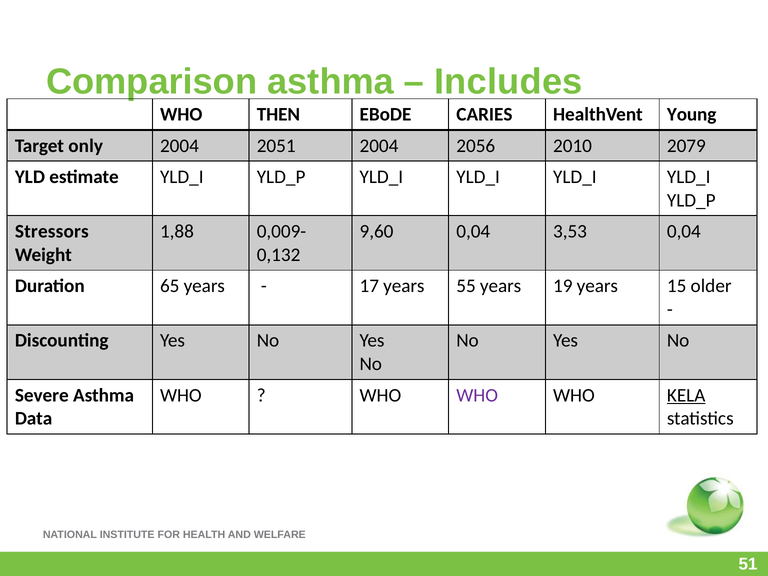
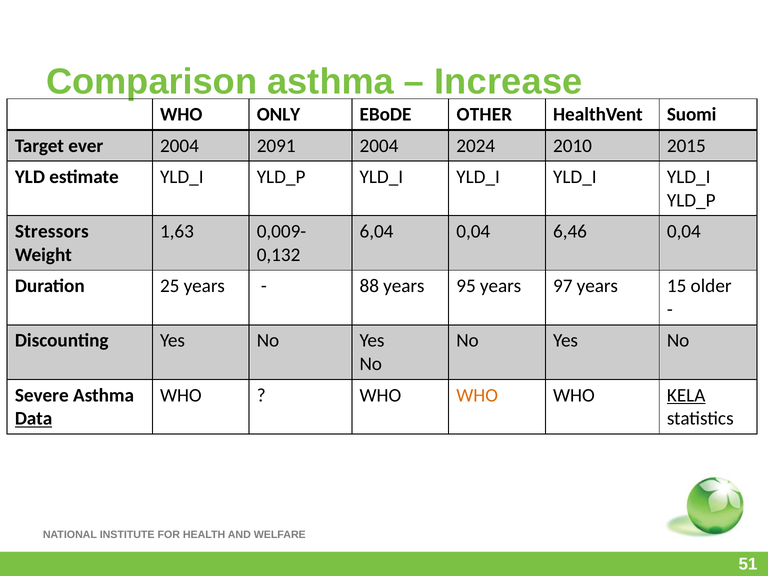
Includes: Includes -> Increase
THEN: THEN -> ONLY
CARIES: CARIES -> OTHER
Young: Young -> Suomi
only: only -> ever
2051: 2051 -> 2091
2056: 2056 -> 2024
2079: 2079 -> 2015
1,88: 1,88 -> 1,63
9,60: 9,60 -> 6,04
3,53: 3,53 -> 6,46
65: 65 -> 25
17: 17 -> 88
55: 55 -> 95
19: 19 -> 97
WHO at (477, 395) colour: purple -> orange
Data underline: none -> present
